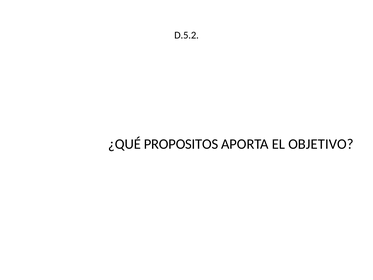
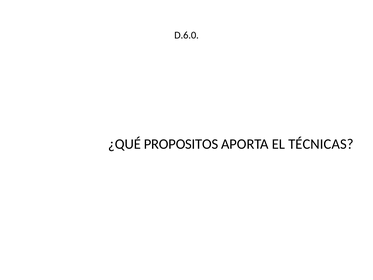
D.5.2: D.5.2 -> D.6.0
OBJETIVO: OBJETIVO -> TÉCNICAS
